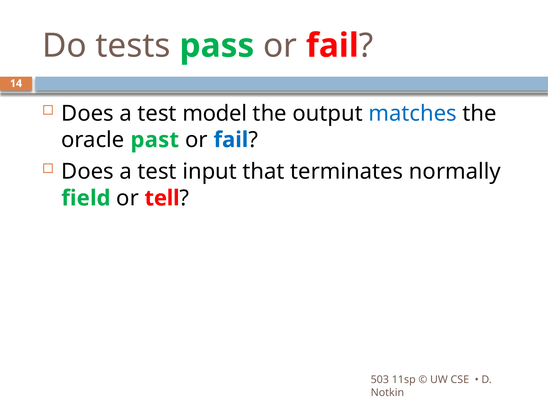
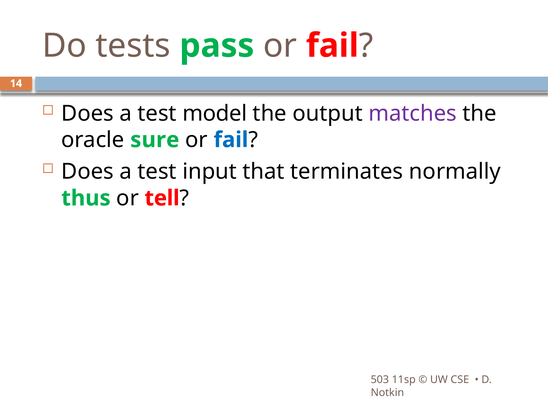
matches colour: blue -> purple
past: past -> sure
field: field -> thus
